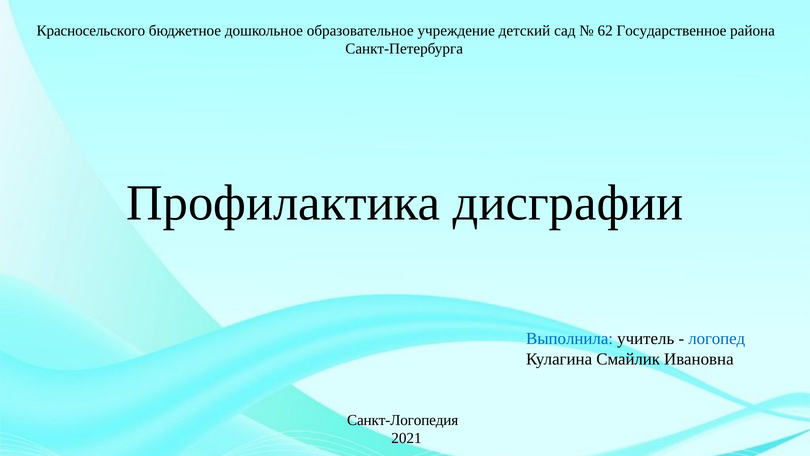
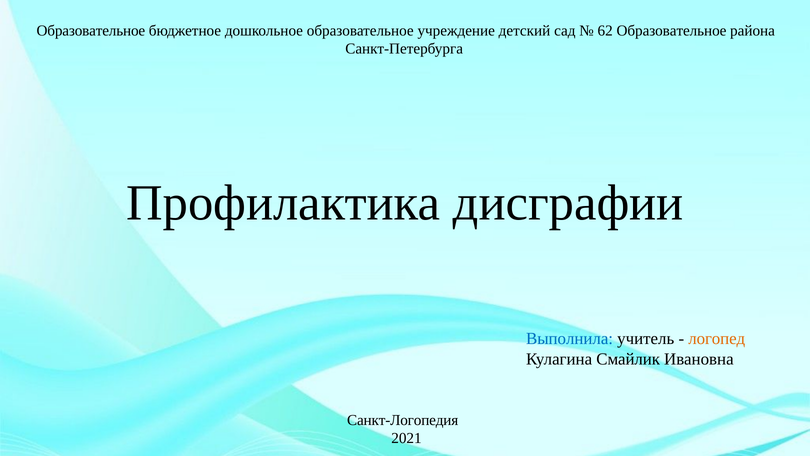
Красносельского at (91, 31): Красносельского -> Образовательное
62 Государственное: Государственное -> Образовательное
логопед colour: blue -> orange
